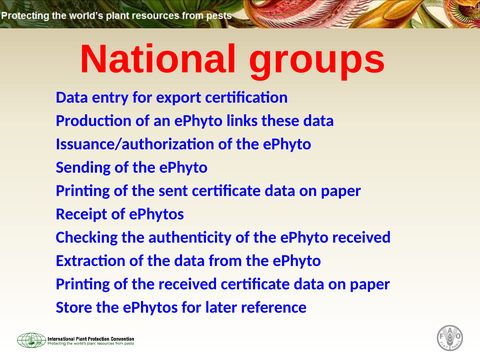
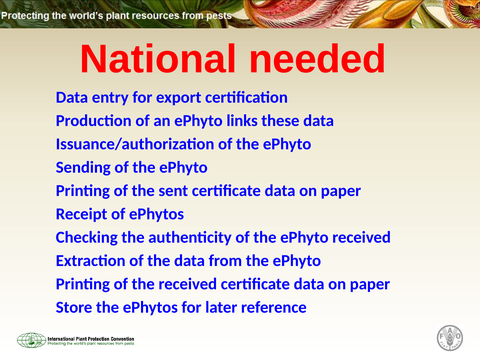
groups: groups -> needed
